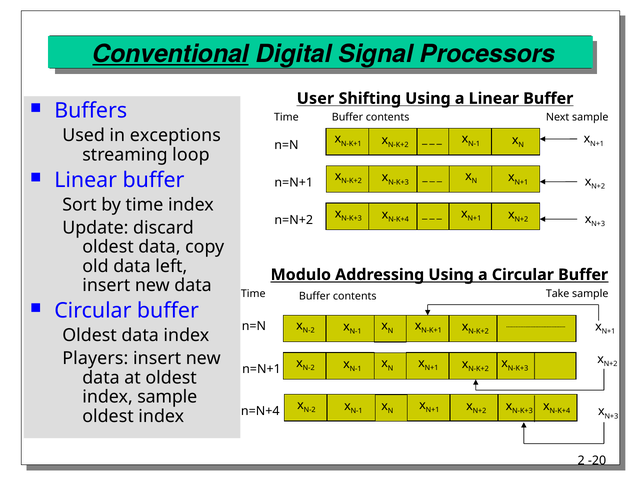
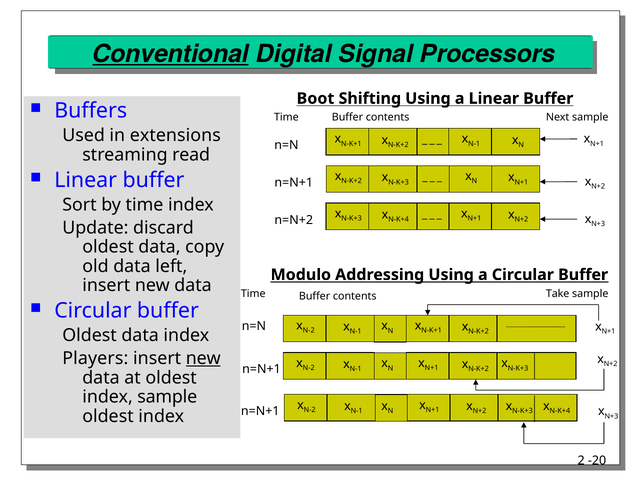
User: User -> Boot
exceptions: exceptions -> extensions
loop: loop -> read
new at (203, 358) underline: none -> present
n=N+4 at (260, 411): n=N+4 -> n=N+1
